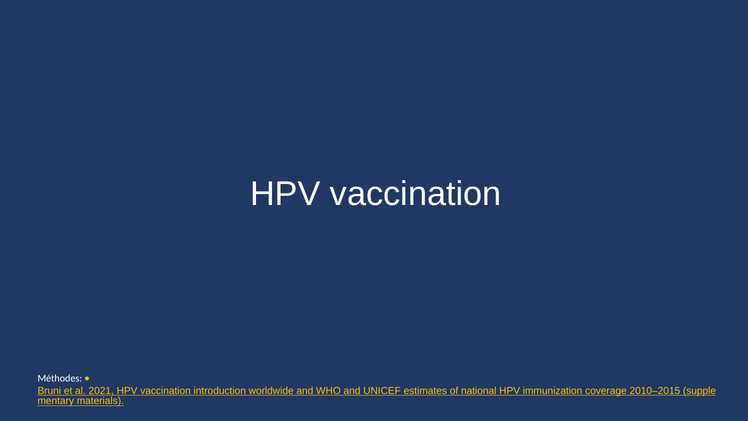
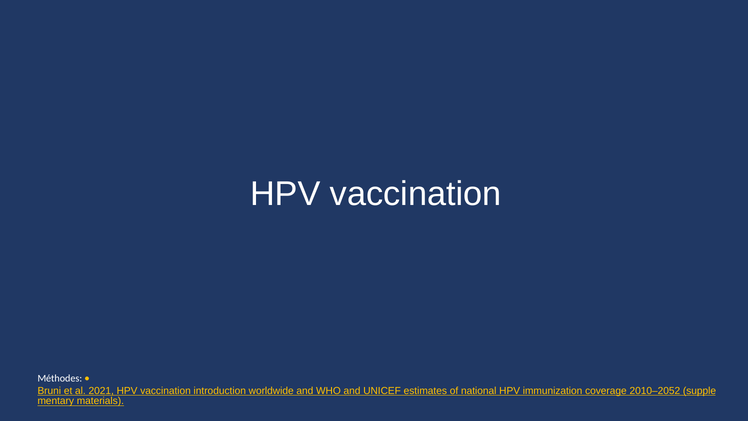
2010–2015: 2010–2015 -> 2010–2052
